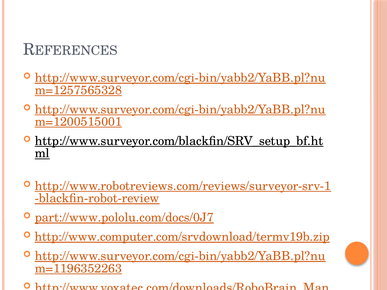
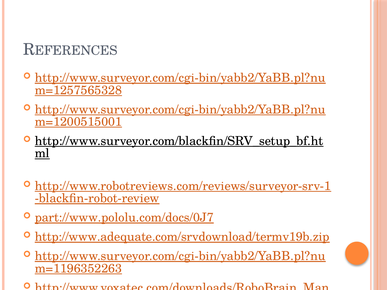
http://www.computer.com/srvdownload/termv19b.zip: http://www.computer.com/srvdownload/termv19b.zip -> http://www.adequate.com/srvdownload/termv19b.zip
